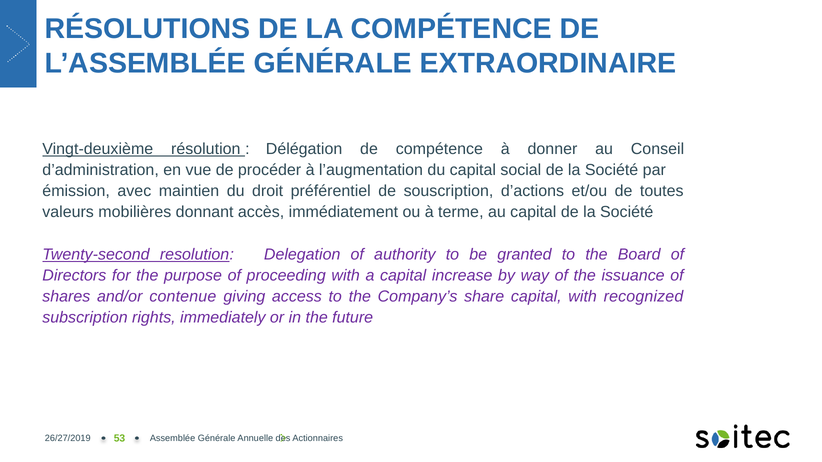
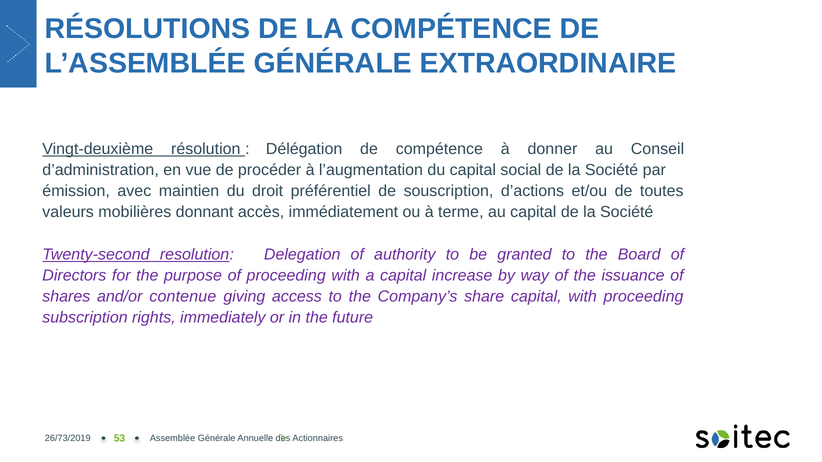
with recognized: recognized -> proceeding
26/27/2019: 26/27/2019 -> 26/73/2019
